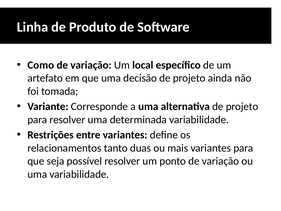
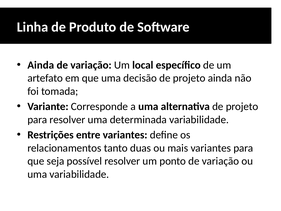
Como at (41, 65): Como -> Ainda
